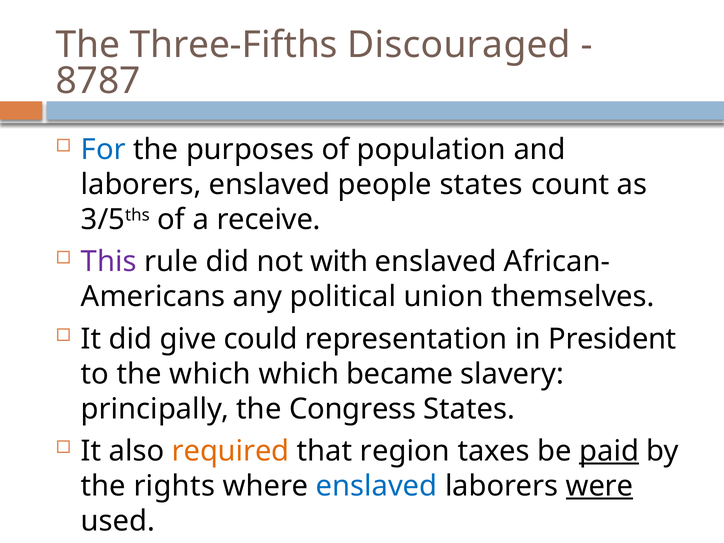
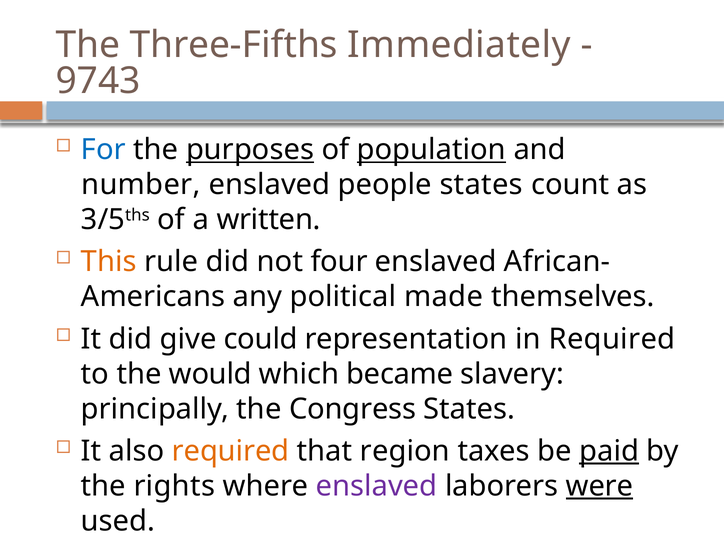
Discouraged: Discouraged -> Immediately
8787: 8787 -> 9743
purposes underline: none -> present
population underline: none -> present
laborers at (141, 185): laborers -> number
receive: receive -> written
This colour: purple -> orange
with: with -> four
union: union -> made
in President: President -> Required
the which: which -> would
enslaved at (377, 486) colour: blue -> purple
